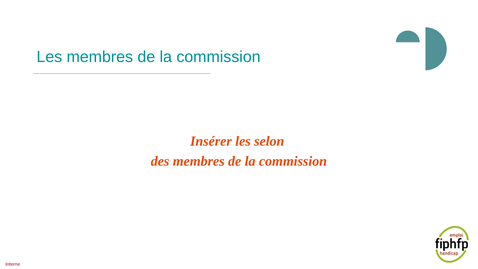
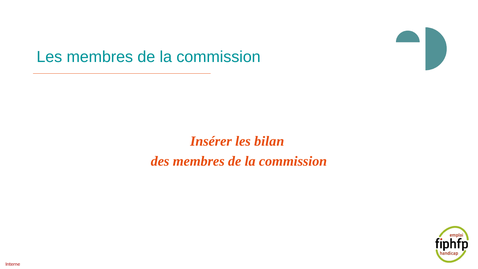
selon: selon -> bilan
